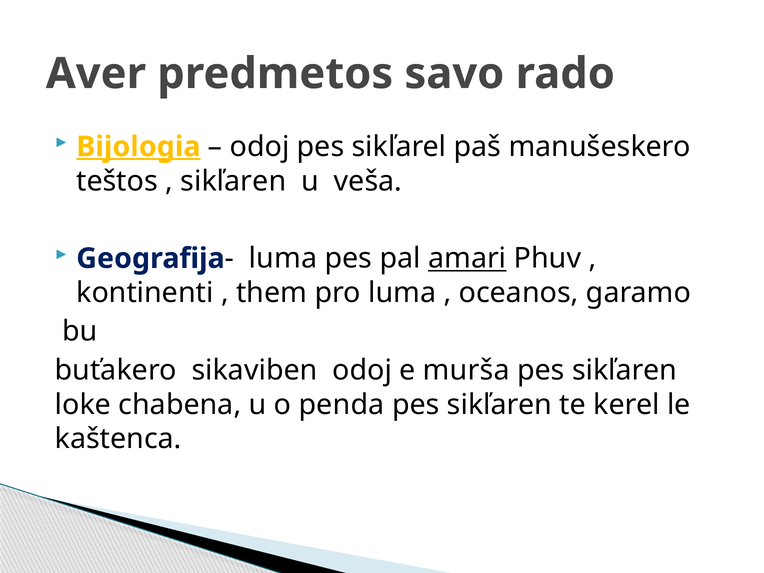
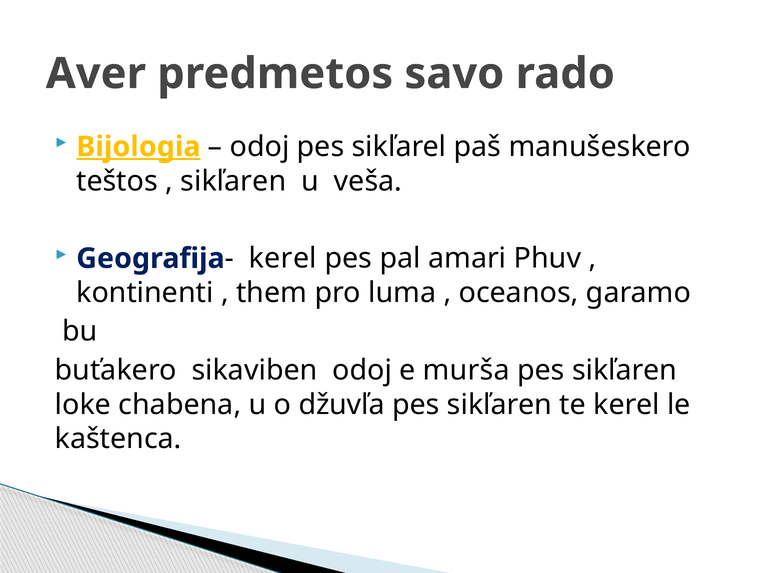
luma at (283, 258): luma -> kerel
amari underline: present -> none
penda: penda -> džuvľa
